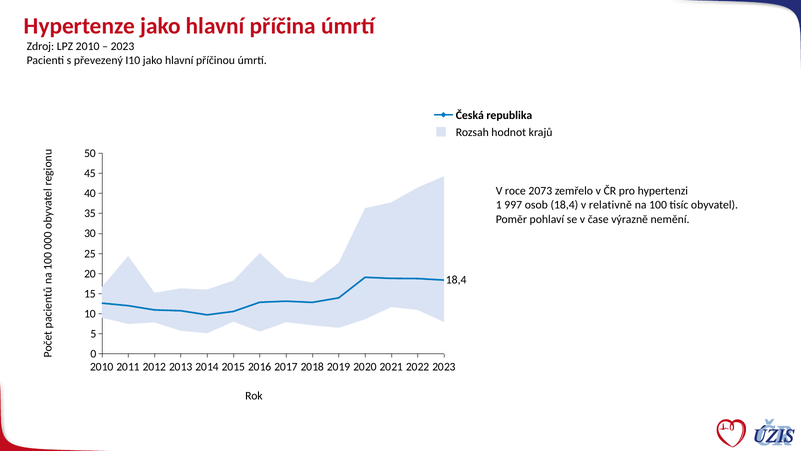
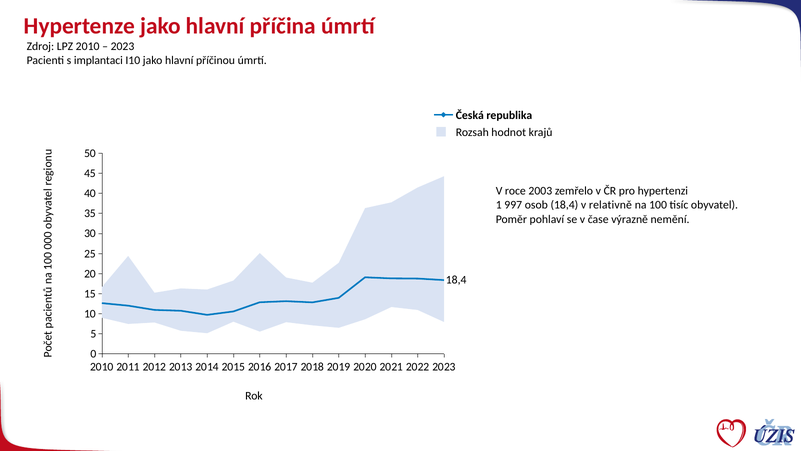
převezený: převezený -> implantaci
2073: 2073 -> 2003
